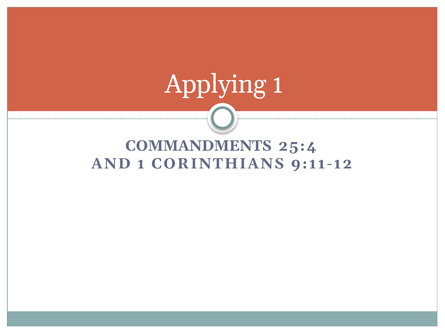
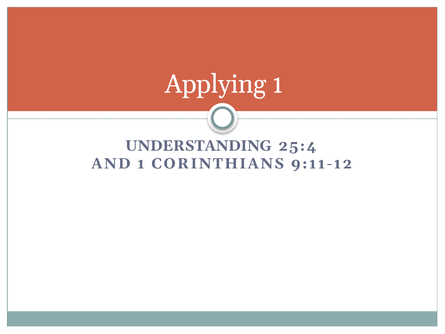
COMMANDMENTS: COMMANDMENTS -> UNDERSTANDING
